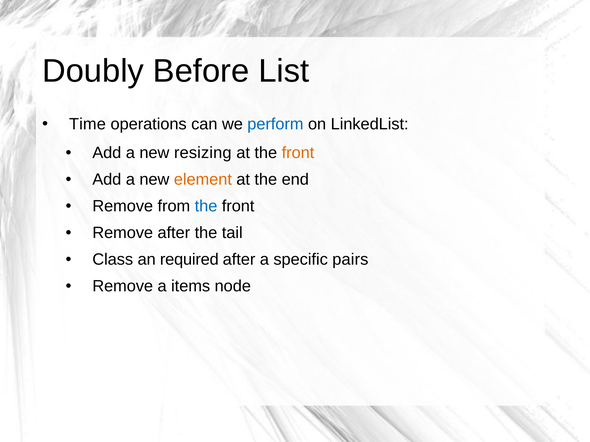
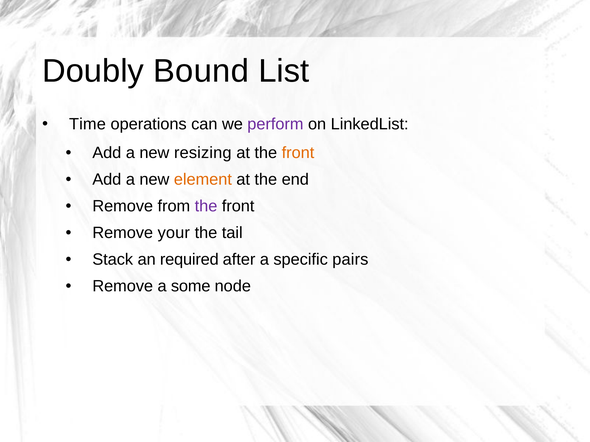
Before: Before -> Bound
perform colour: blue -> purple
the at (206, 206) colour: blue -> purple
Remove after: after -> your
Class: Class -> Stack
items: items -> some
